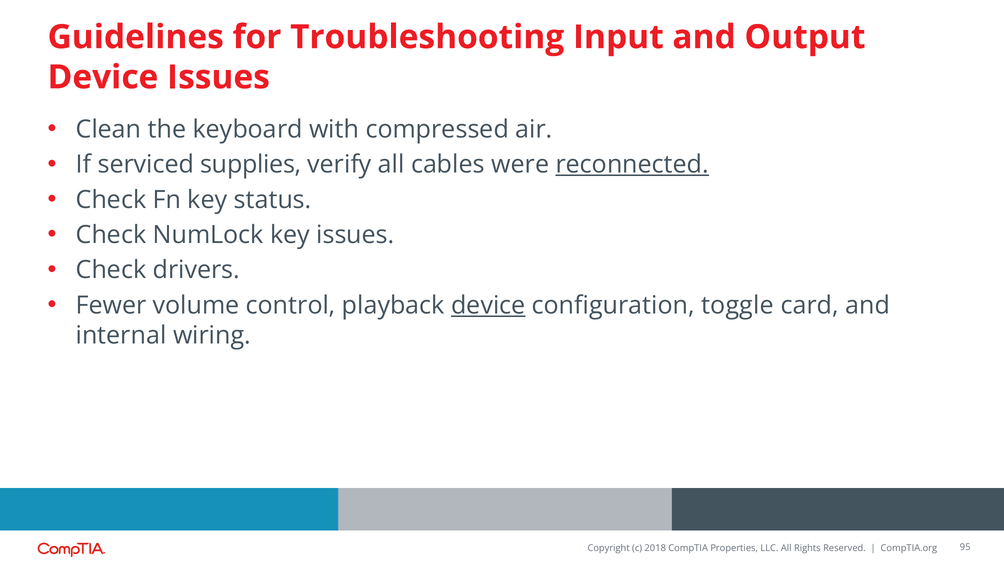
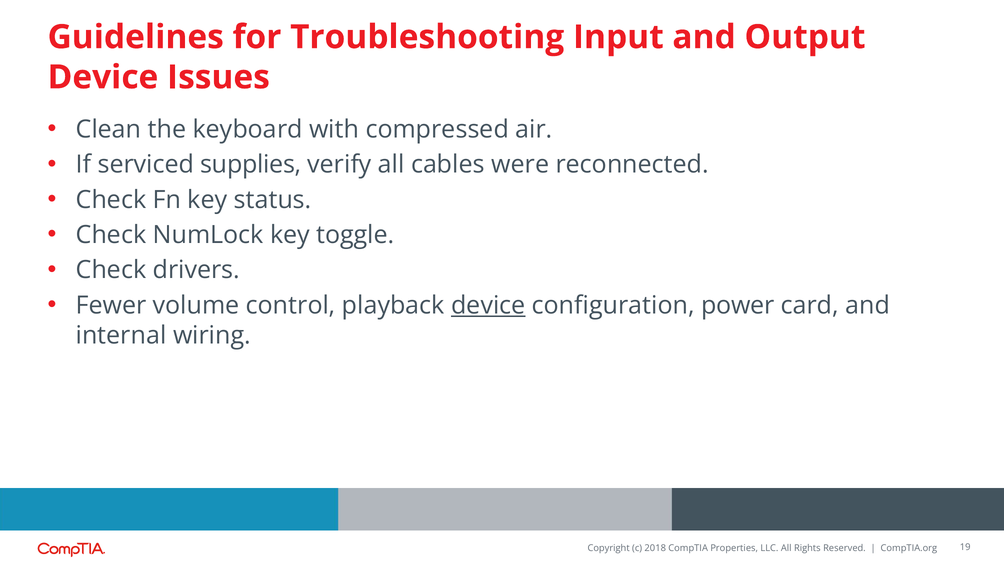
reconnected underline: present -> none
key issues: issues -> toggle
toggle: toggle -> power
95: 95 -> 19
